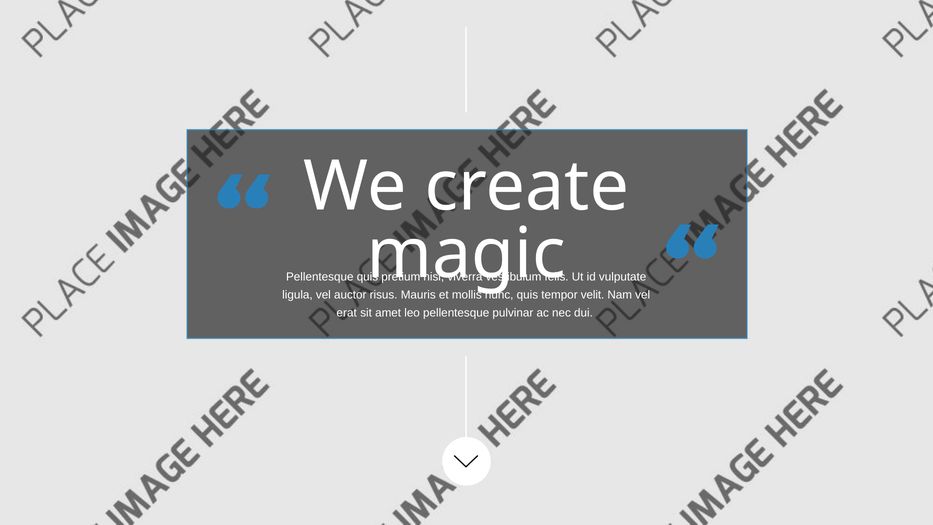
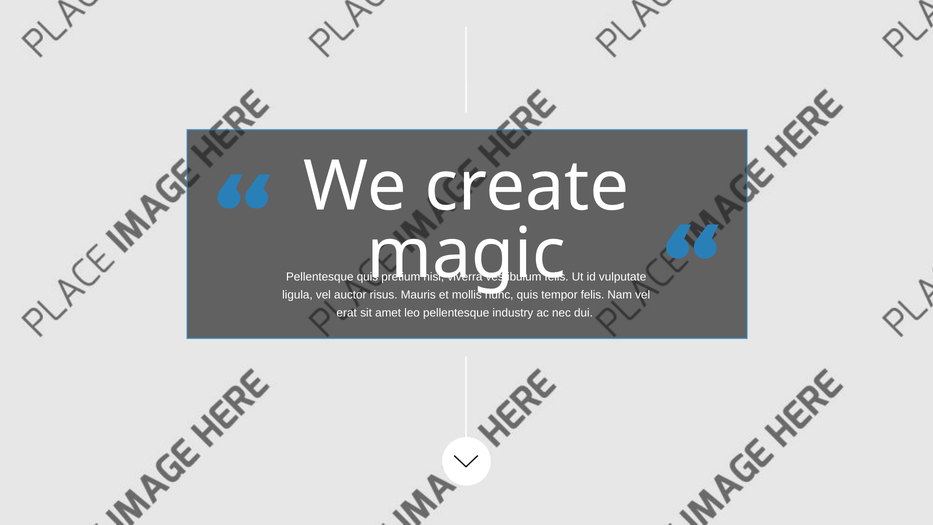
velit at (593, 295): velit -> felis
pulvinar: pulvinar -> industry
